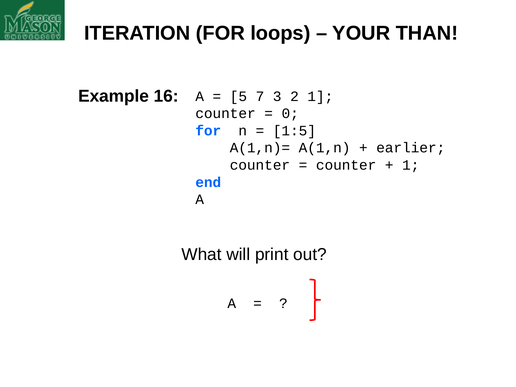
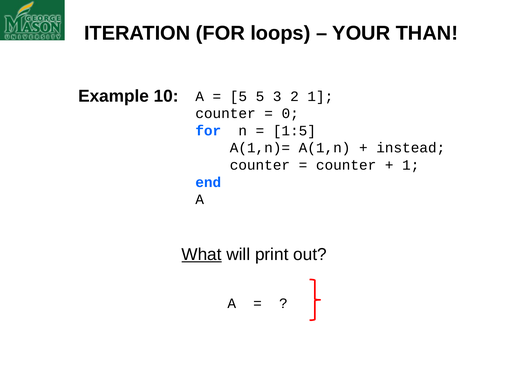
16: 16 -> 10
5 7: 7 -> 5
earlier: earlier -> instead
What underline: none -> present
